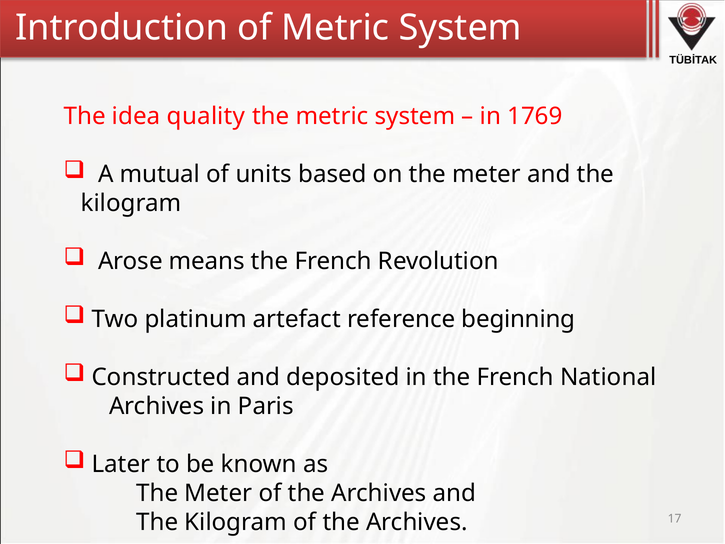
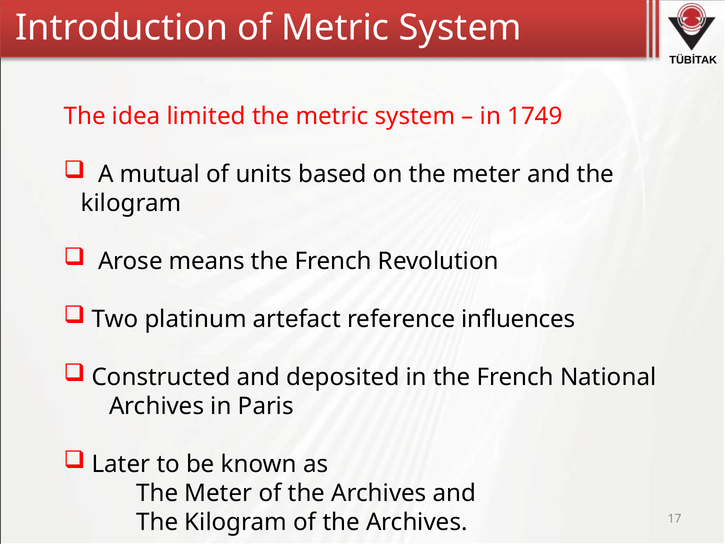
quality: quality -> limited
1769: 1769 -> 1749
beginning: beginning -> influences
